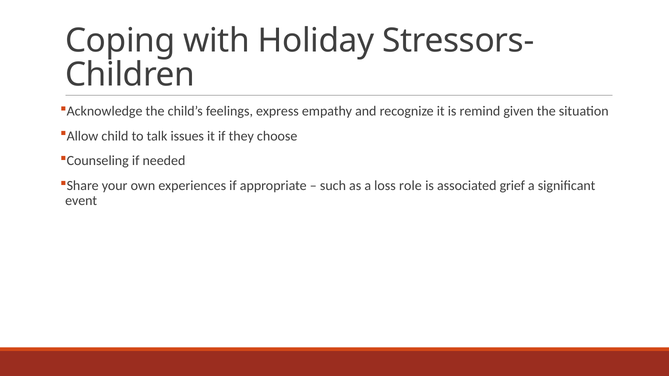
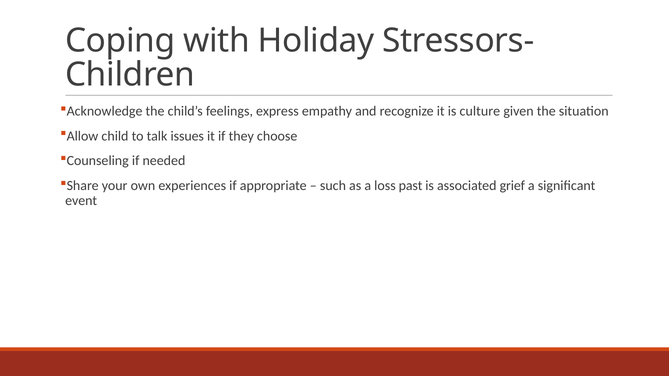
remind: remind -> culture
role: role -> past
